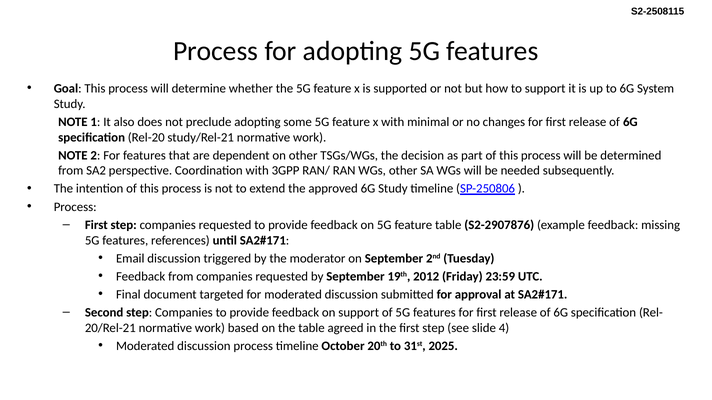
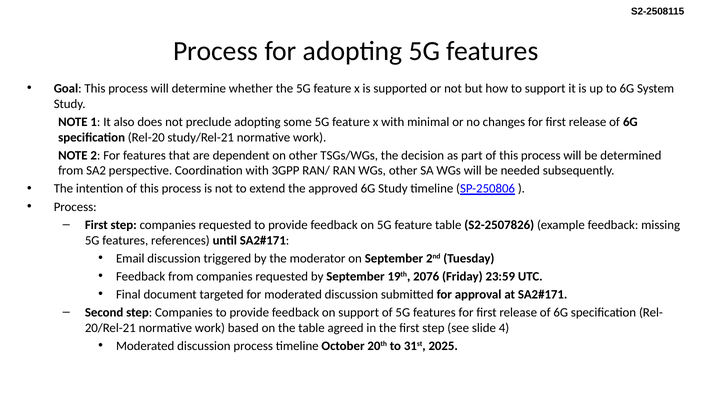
S2-2907876: S2-2907876 -> S2-2507826
2012: 2012 -> 2076
